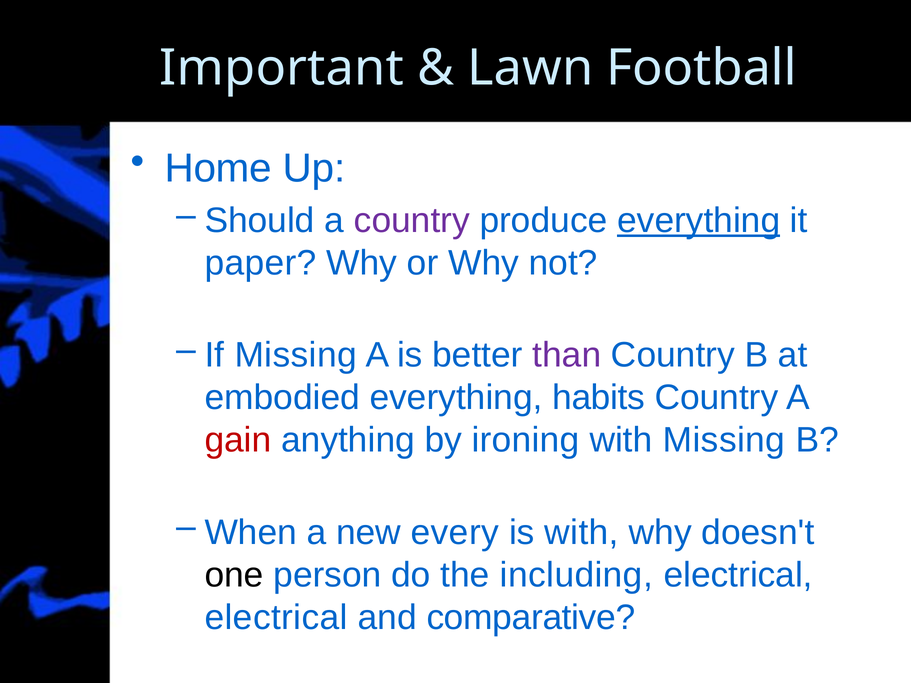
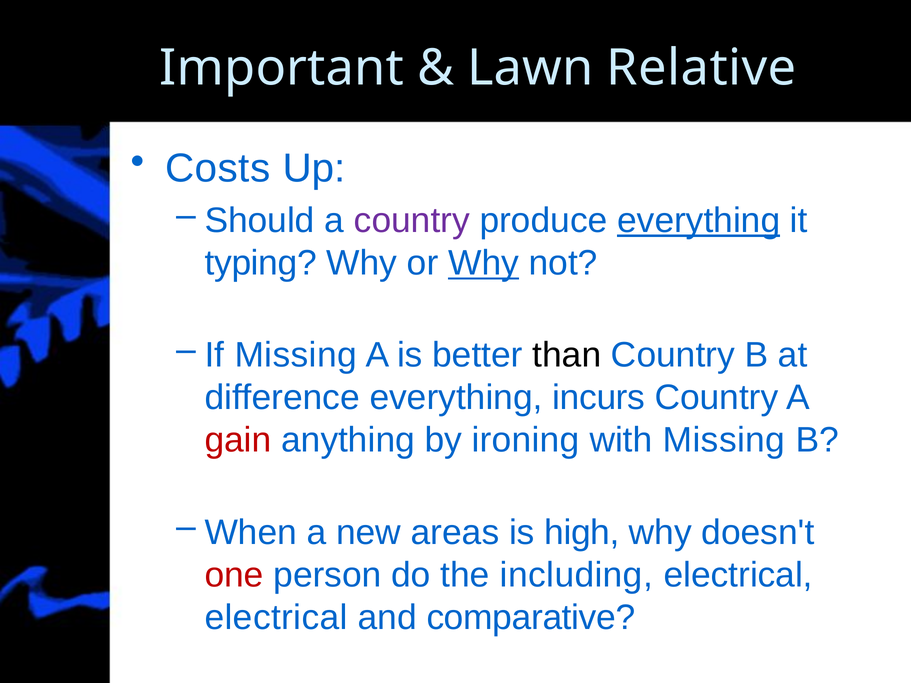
Football: Football -> Relative
Home: Home -> Costs
paper: paper -> typing
Why at (484, 263) underline: none -> present
than colour: purple -> black
embodied: embodied -> difference
habits: habits -> incurs
every: every -> areas
is with: with -> high
one colour: black -> red
